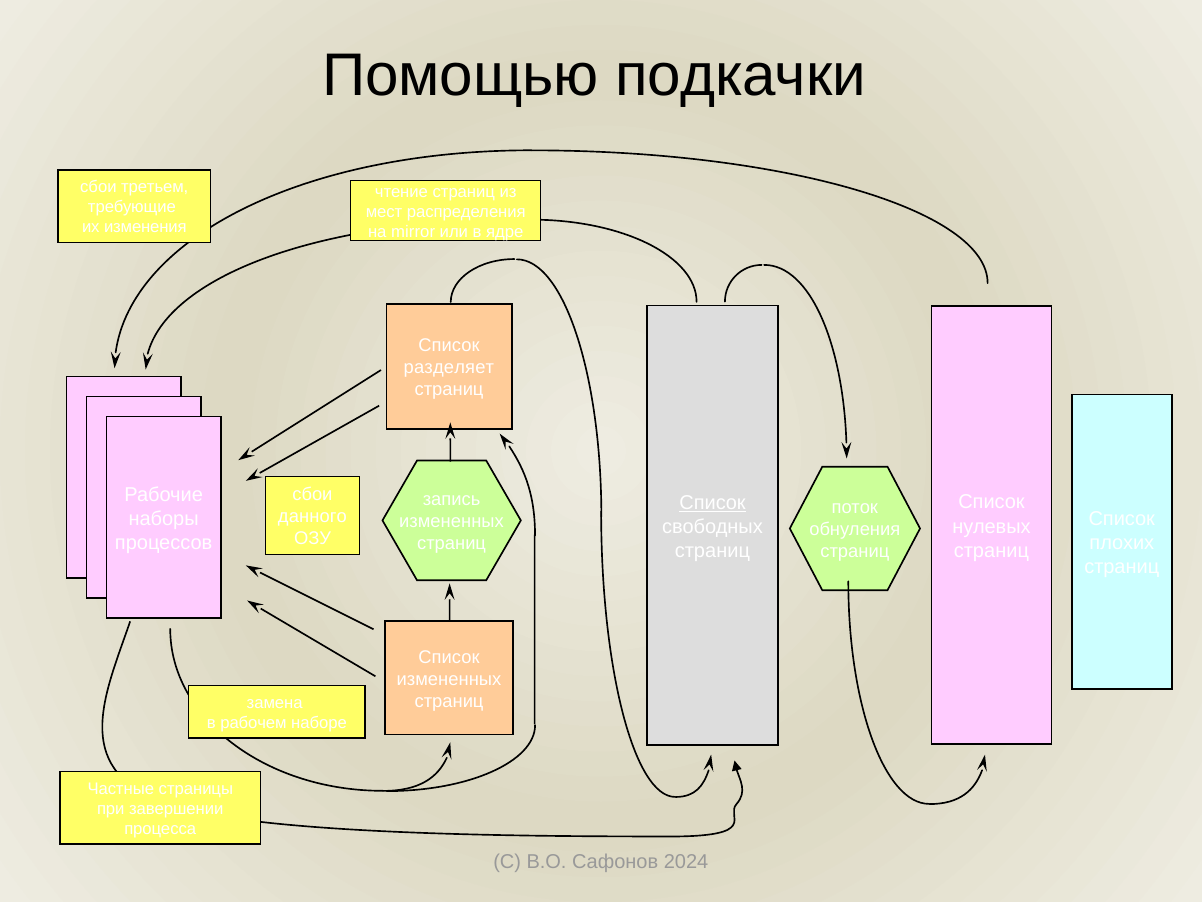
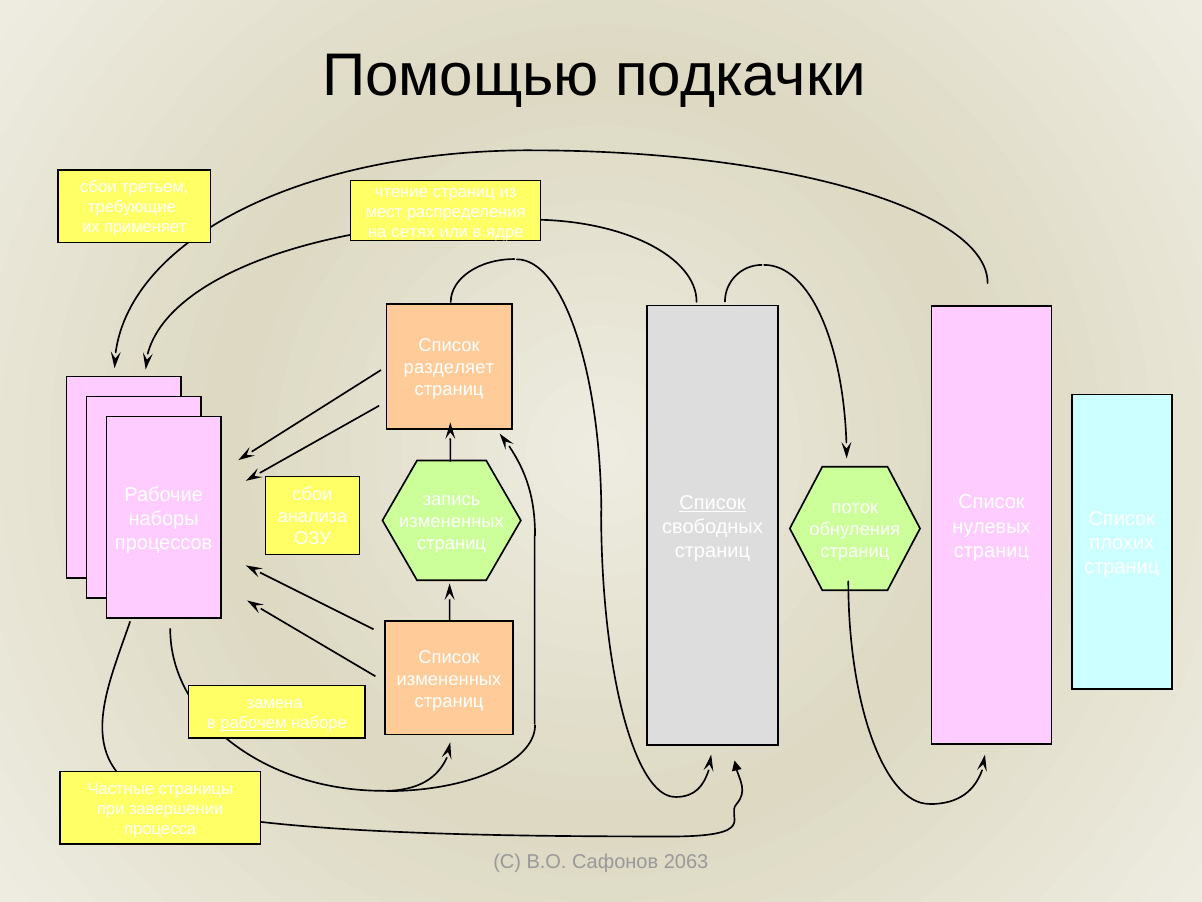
изменения: изменения -> применяет
mirror: mirror -> сетях
данного: данного -> анализа
рабочем underline: none -> present
2024: 2024 -> 2063
